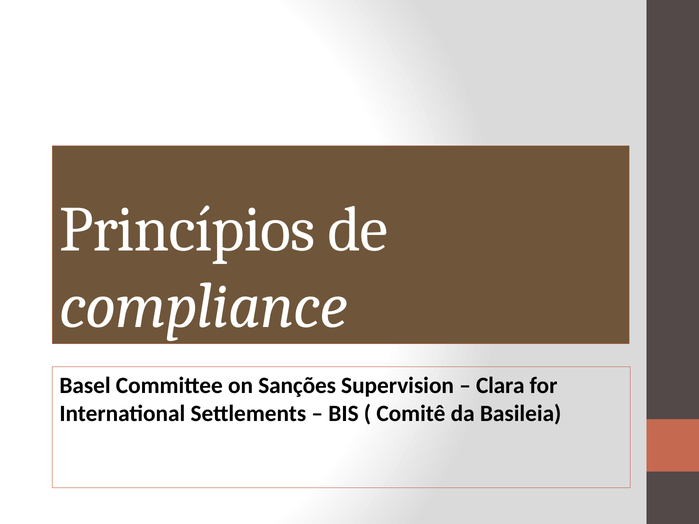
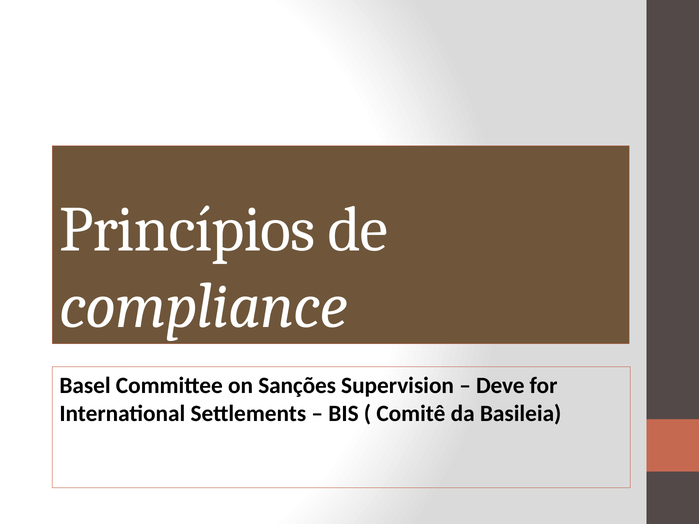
Clara: Clara -> Deve
